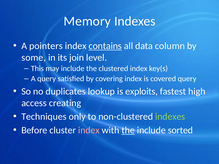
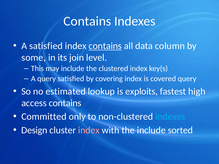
Memory at (87, 21): Memory -> Contains
A pointers: pointers -> satisfied
duplicates: duplicates -> estimated
access creating: creating -> contains
Techniques: Techniques -> Committed
indexes at (170, 117) colour: light green -> light blue
Before: Before -> Design
the at (128, 130) underline: present -> none
